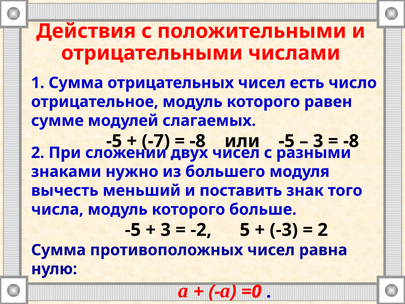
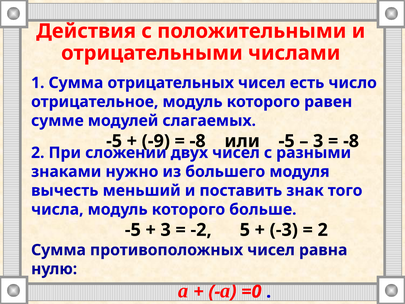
-7: -7 -> -9
